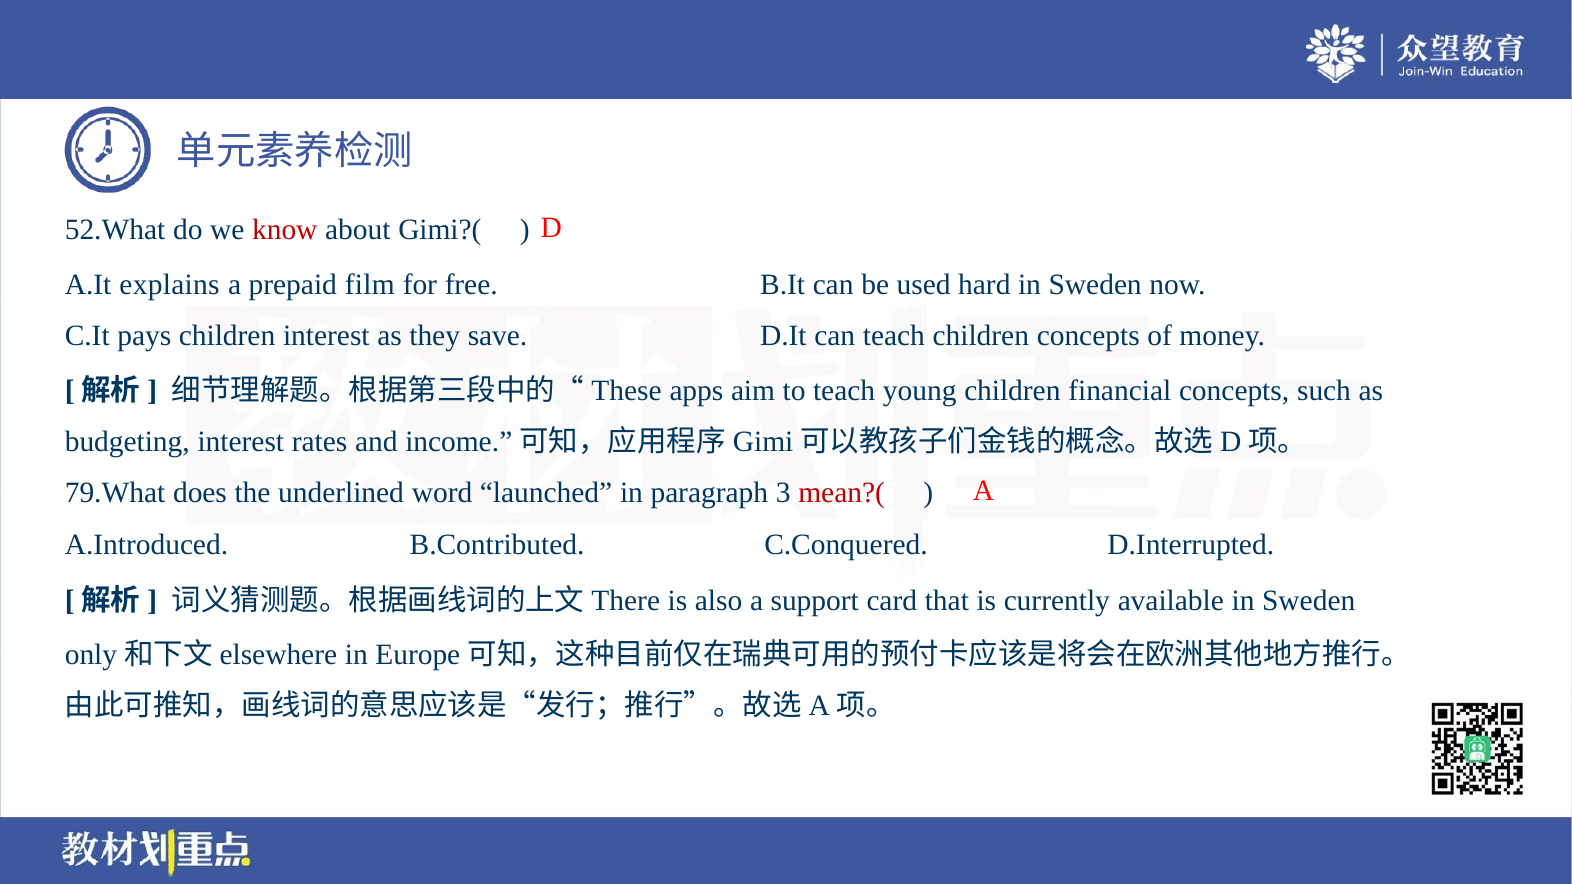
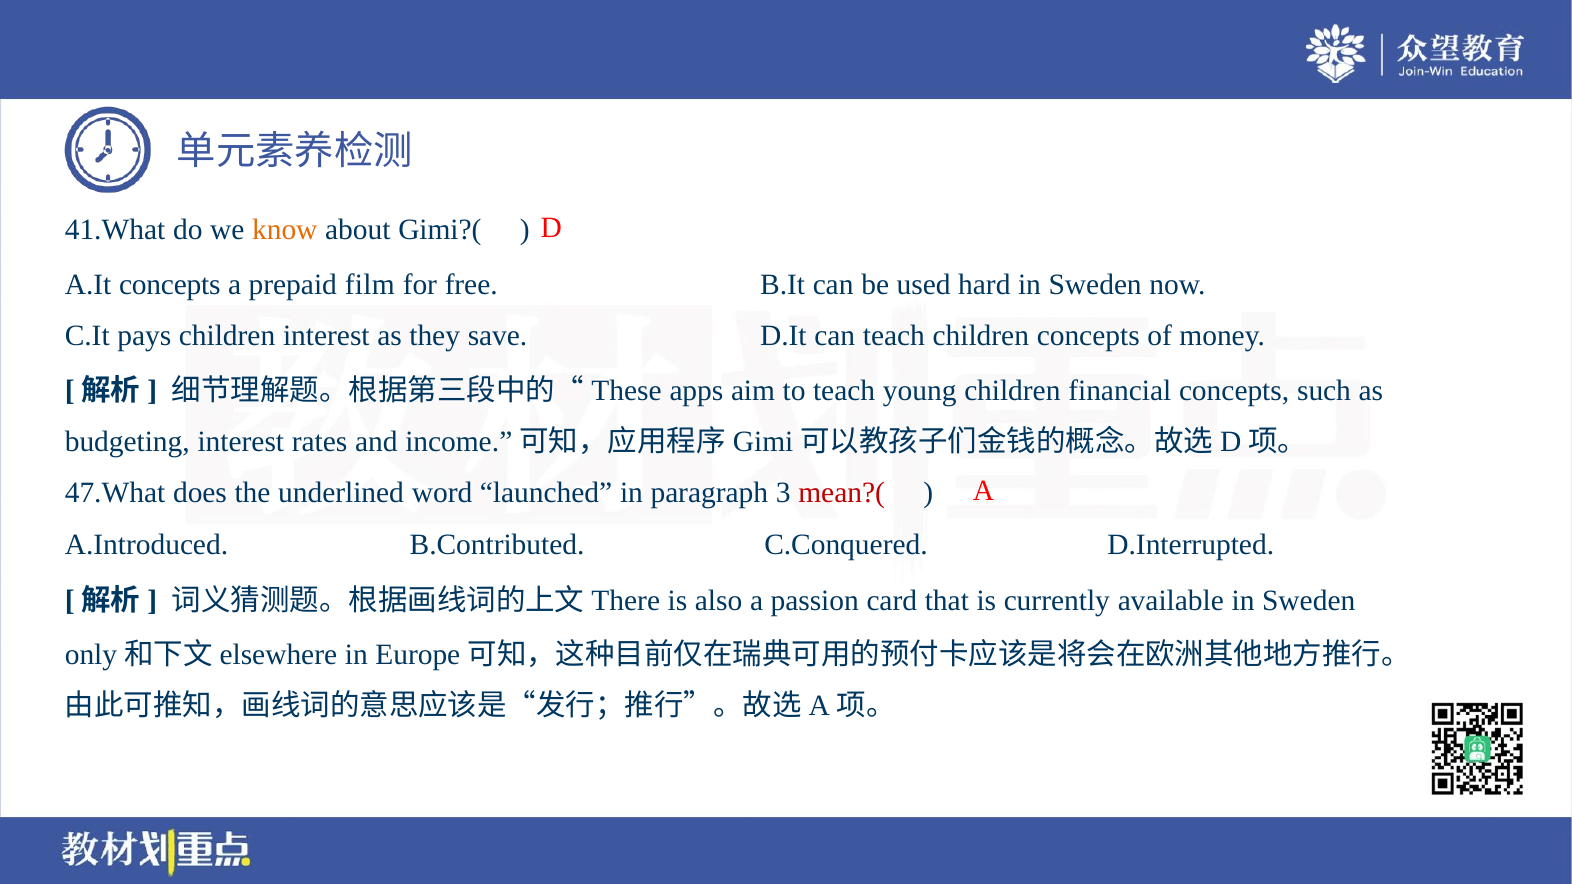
52.What: 52.What -> 41.What
know colour: red -> orange
A.It explains: explains -> concepts
79.What: 79.What -> 47.What
support: support -> passion
